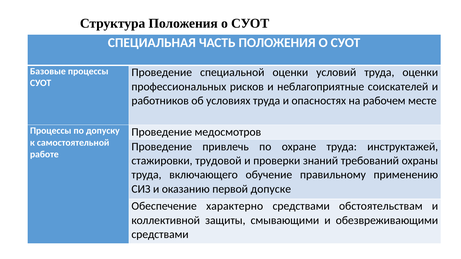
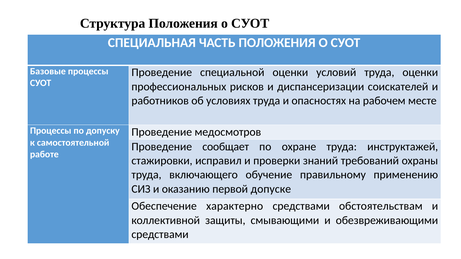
неблагоприятные: неблагоприятные -> диспансеризации
привлечь: привлечь -> сообщает
трудовой: трудовой -> исправил
